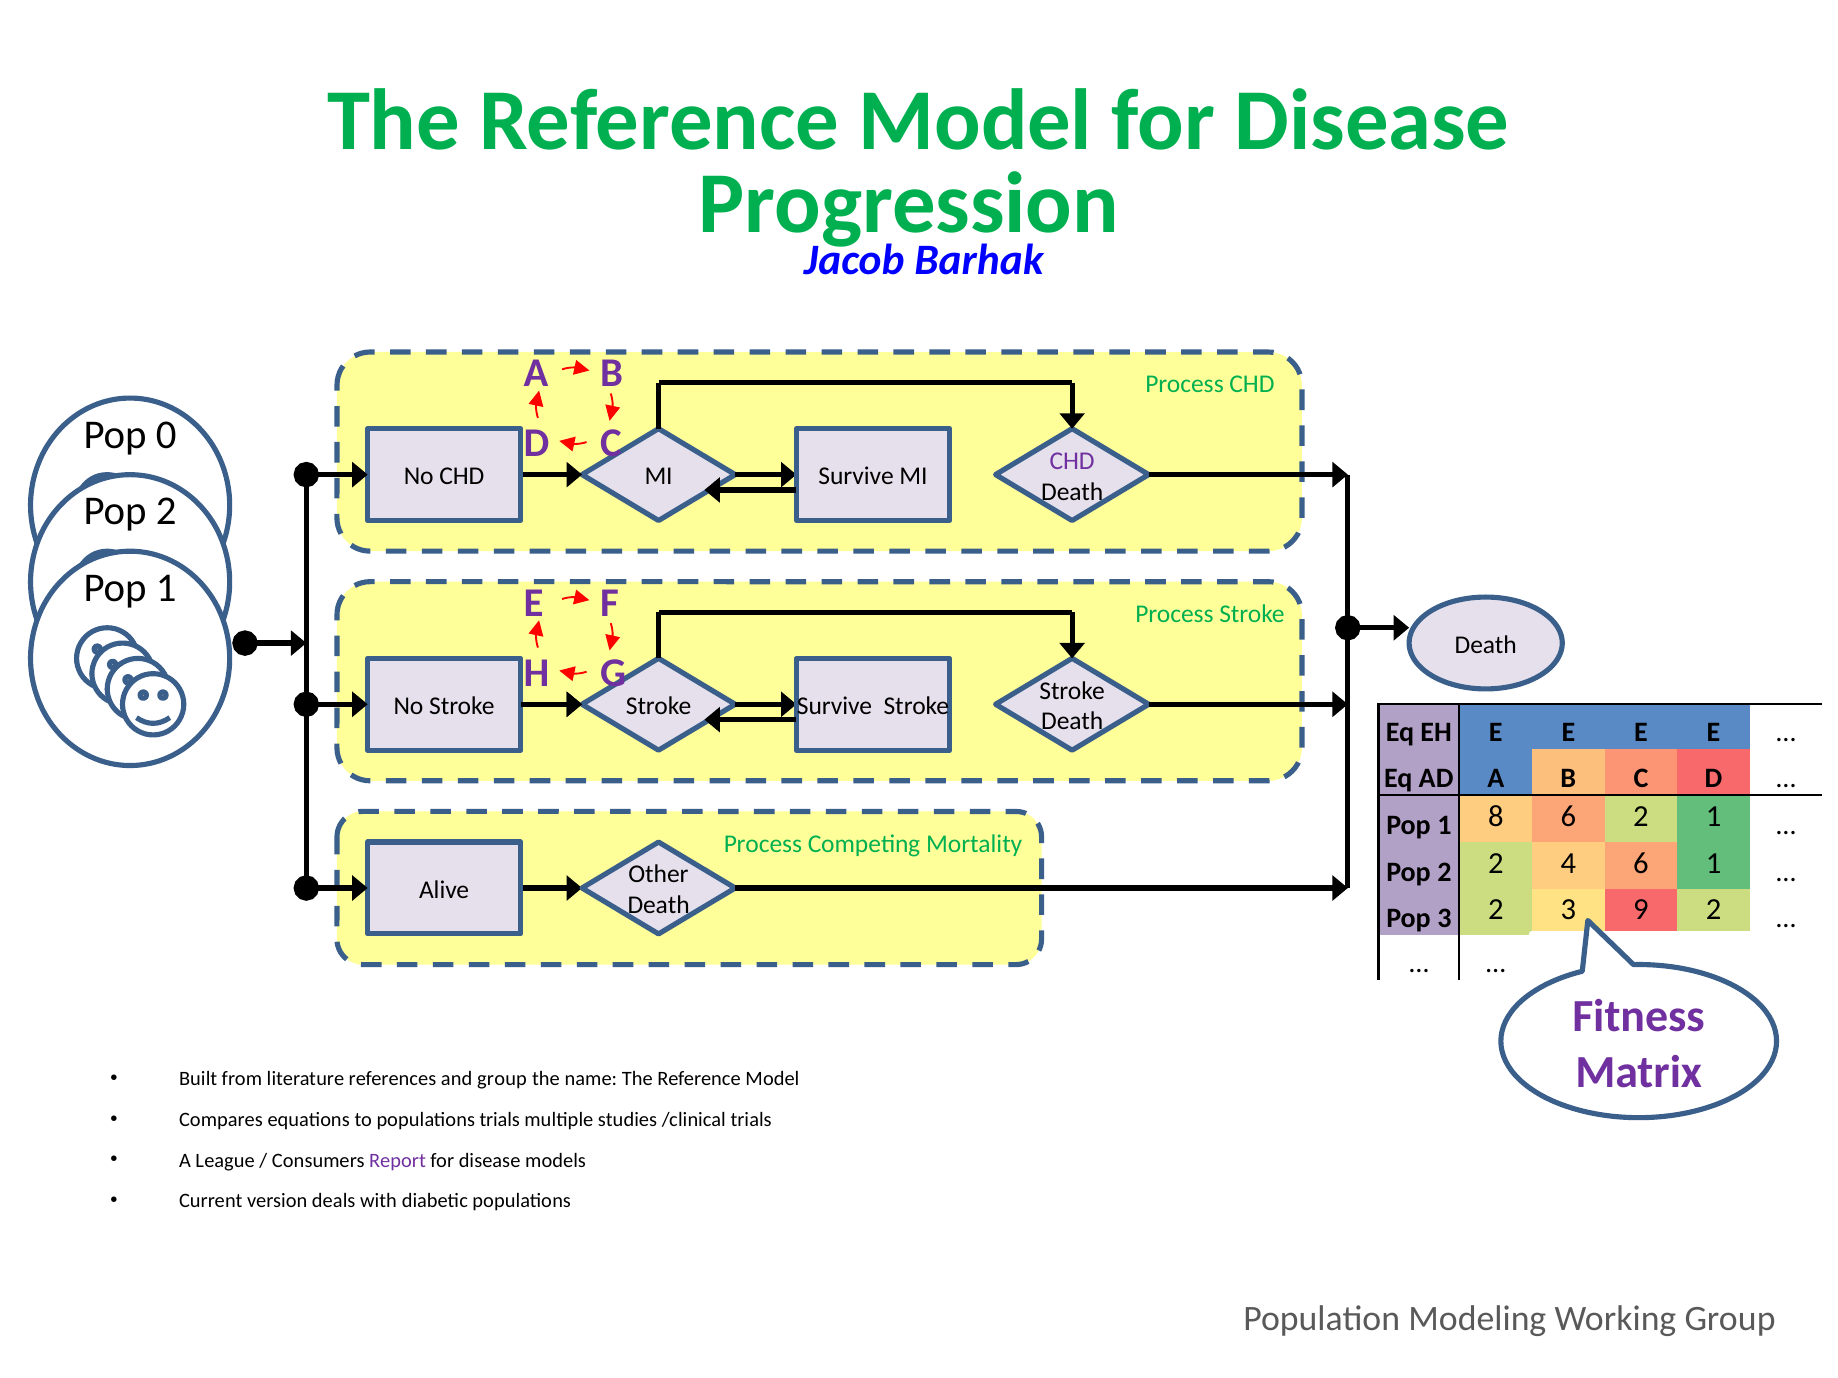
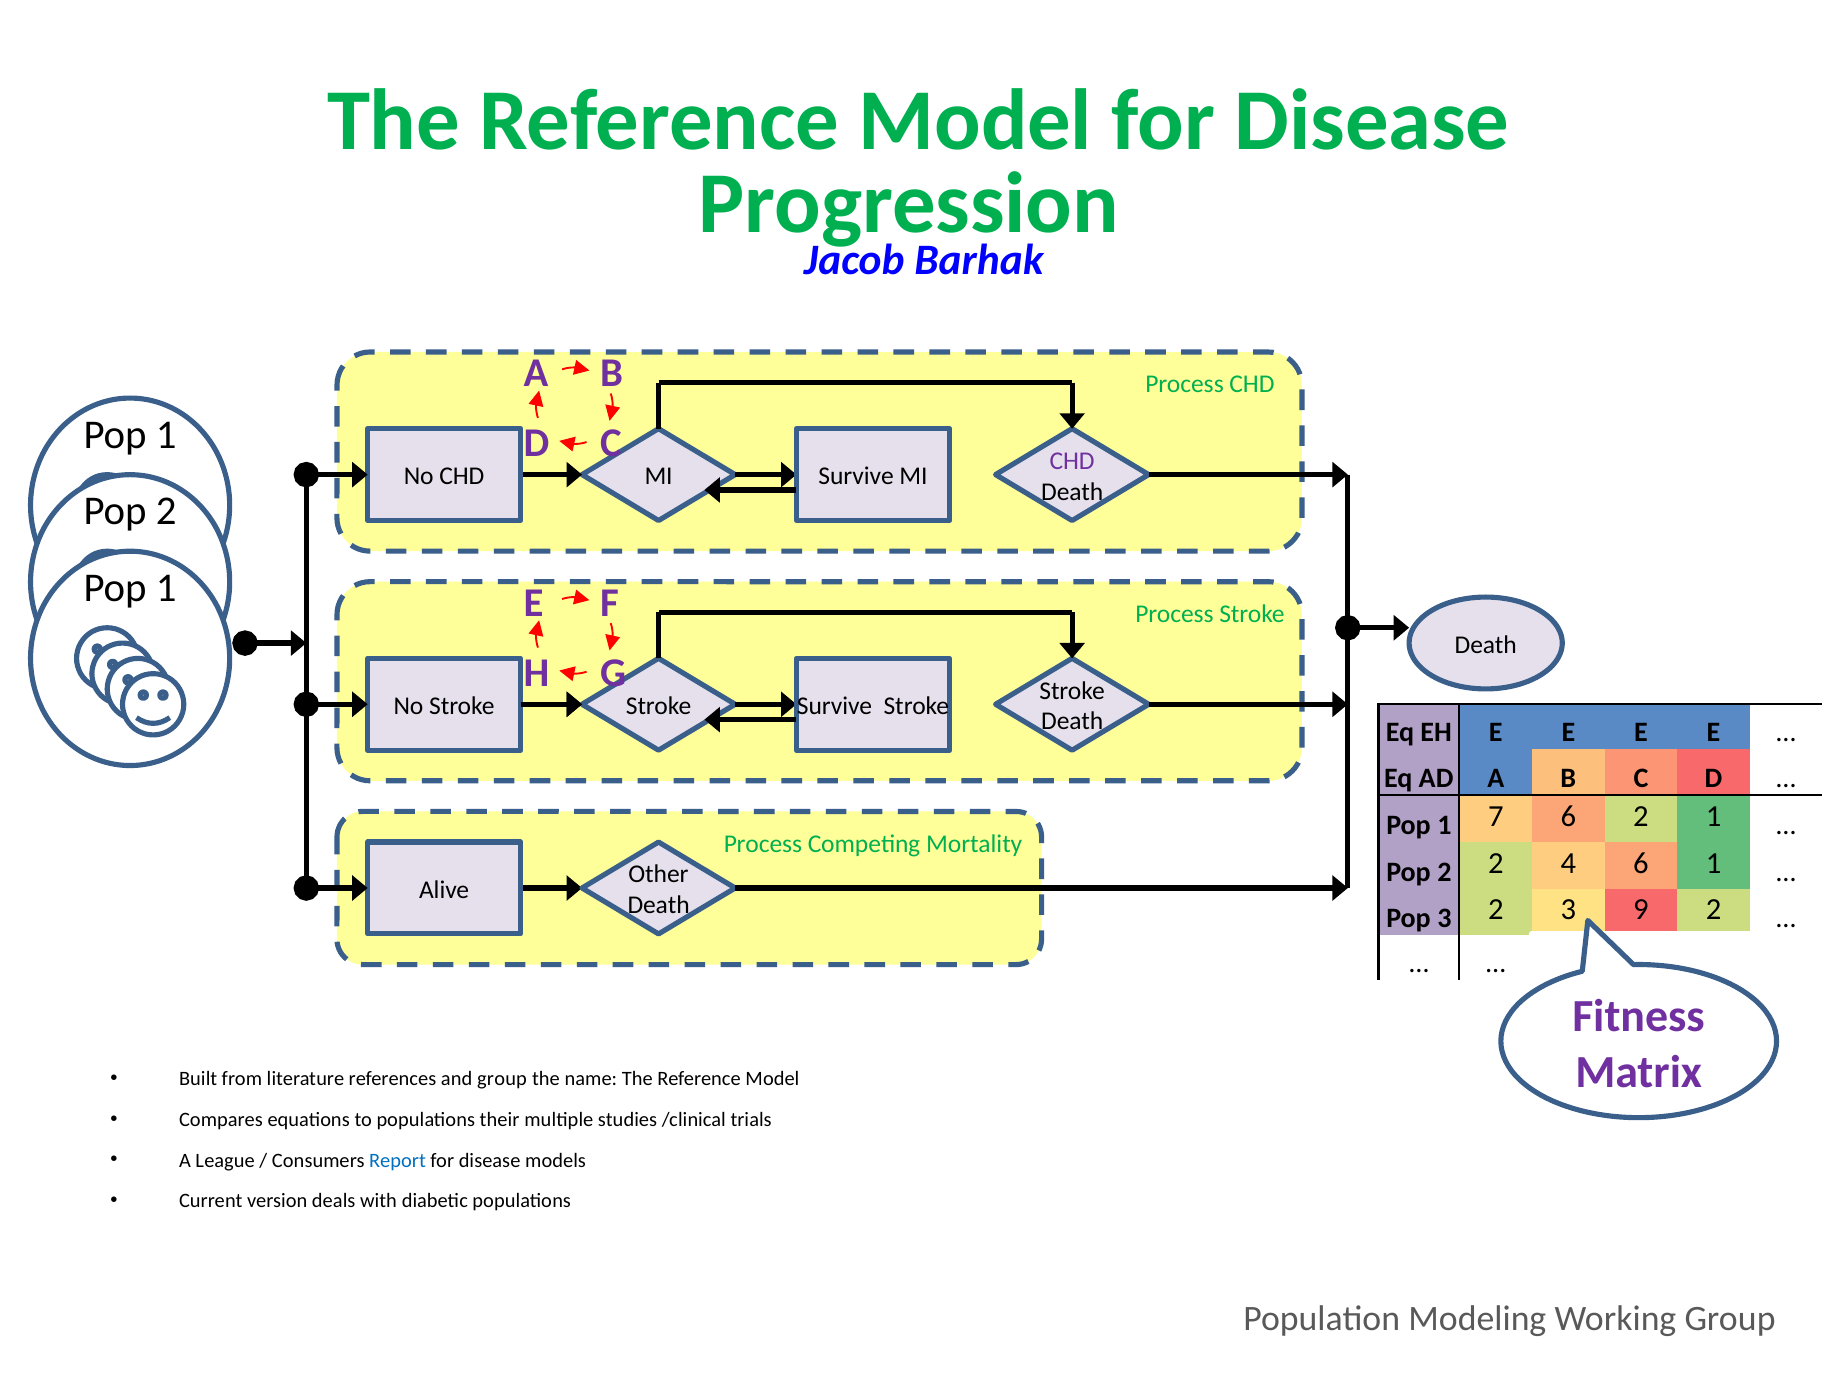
0 at (166, 435): 0 -> 1
8: 8 -> 7
populations trials: trials -> their
Report colour: purple -> blue
